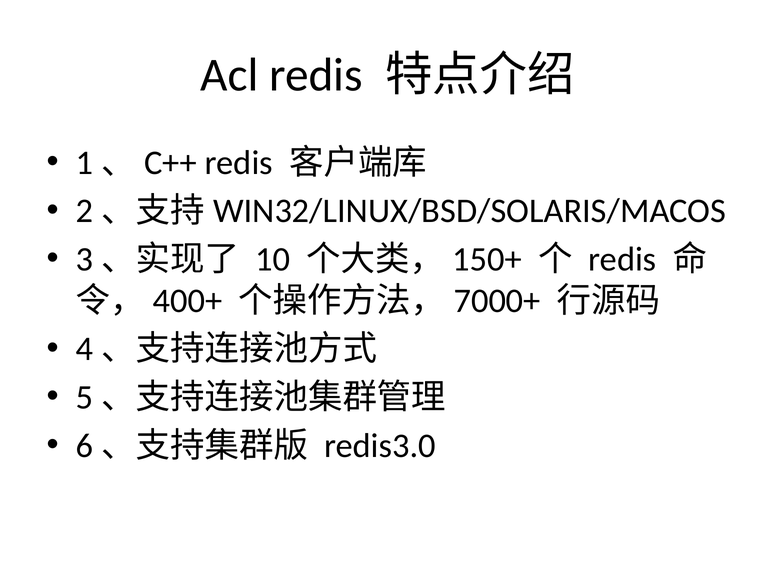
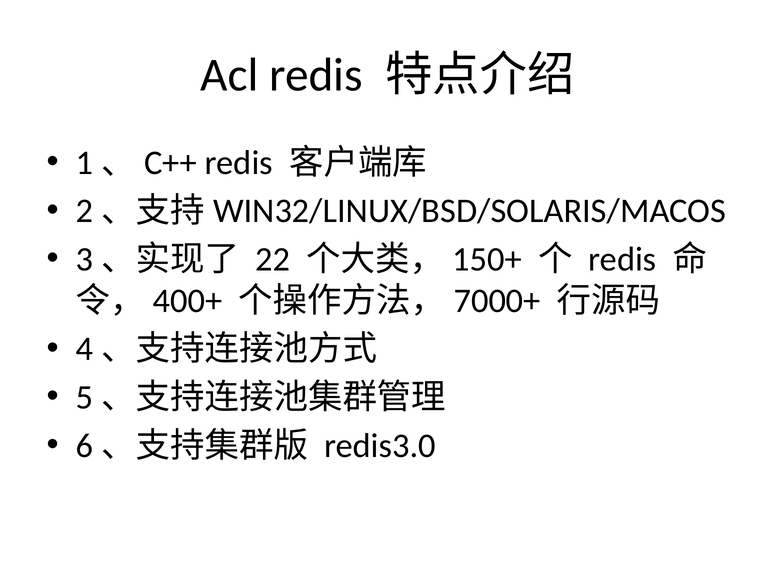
10: 10 -> 22
